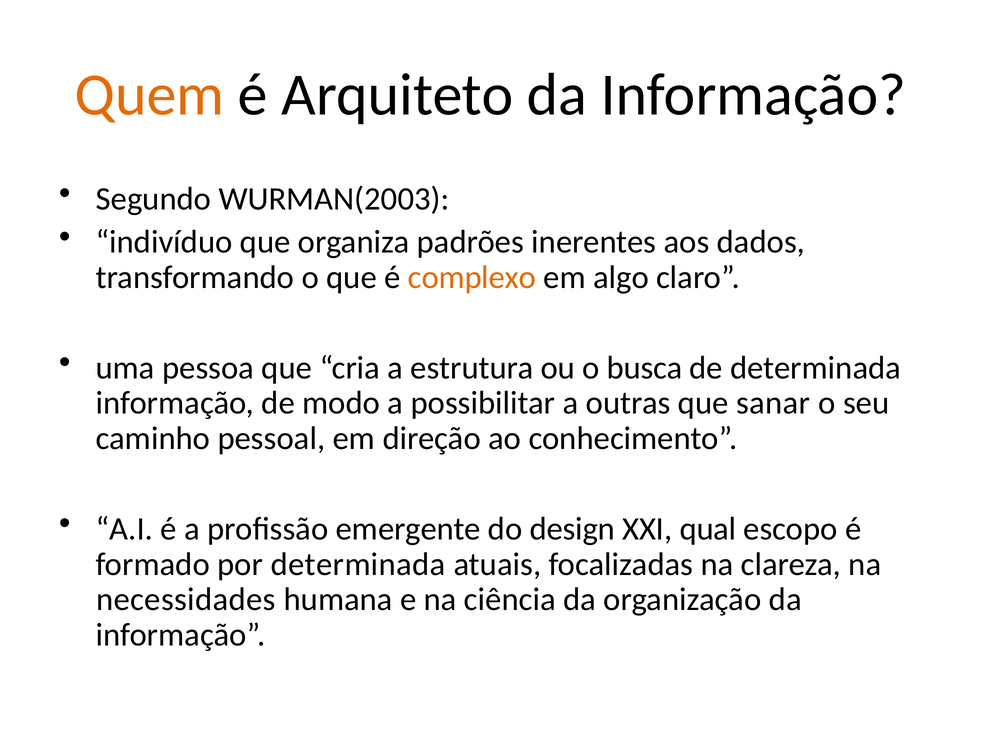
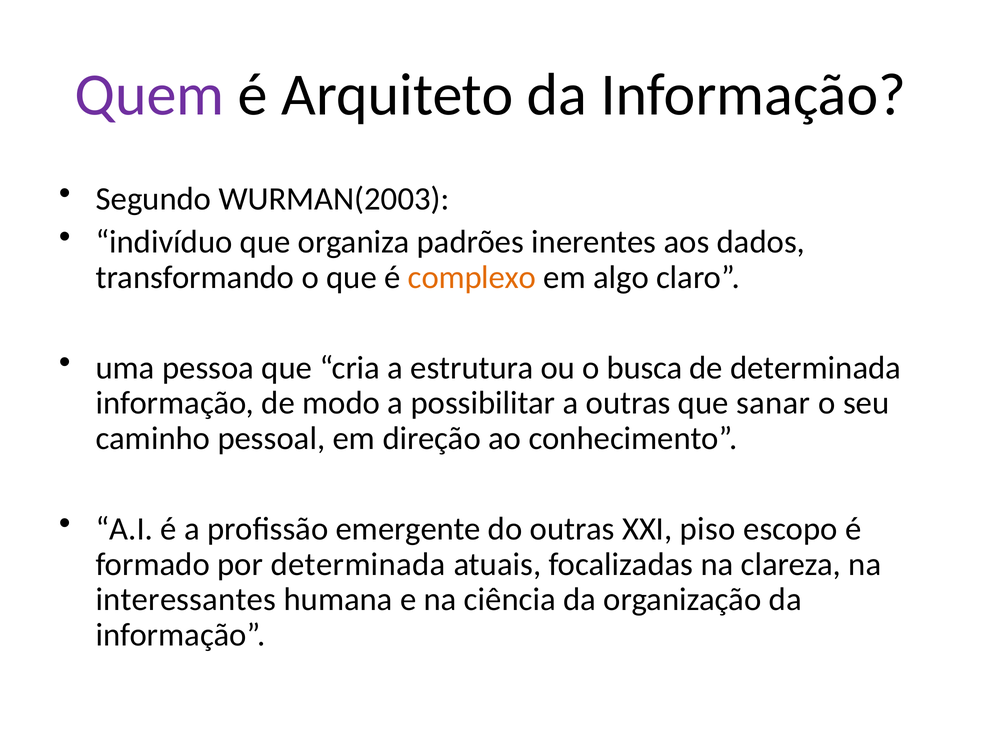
Quem colour: orange -> purple
do design: design -> outras
qual: qual -> piso
necessidades: necessidades -> interessantes
